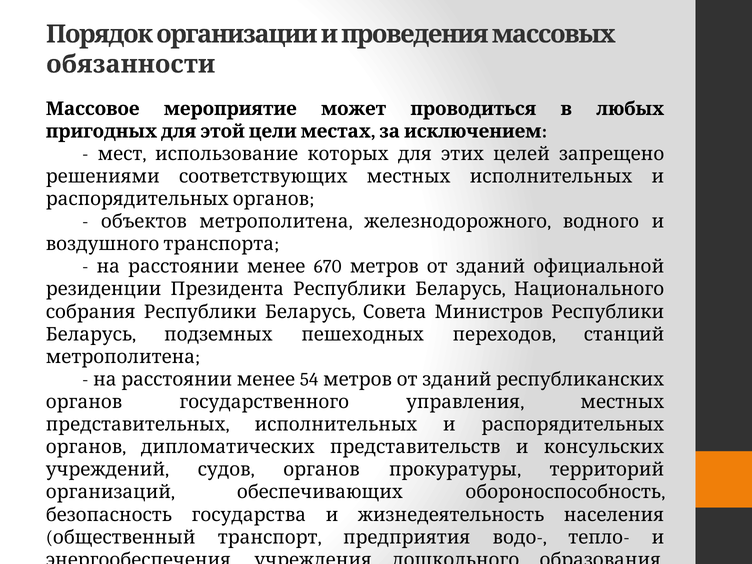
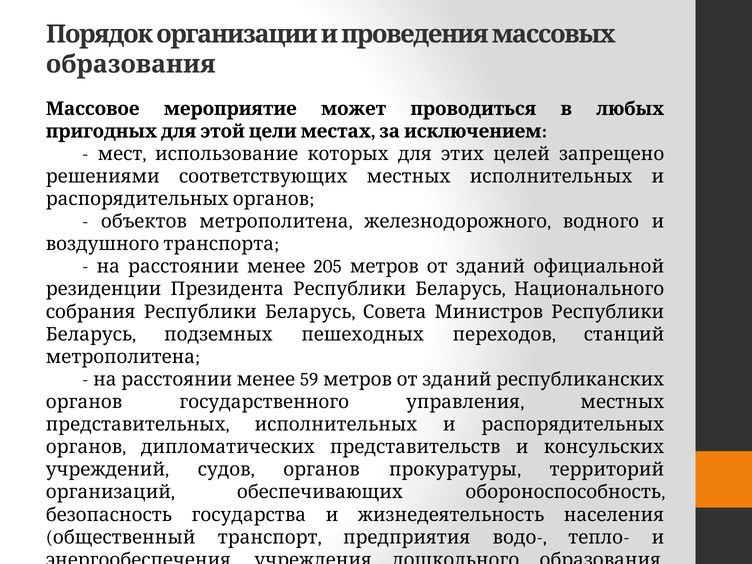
обязанности at (131, 64): обязанности -> образования
670: 670 -> 205
54: 54 -> 59
